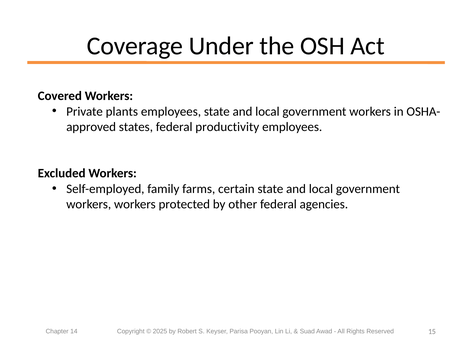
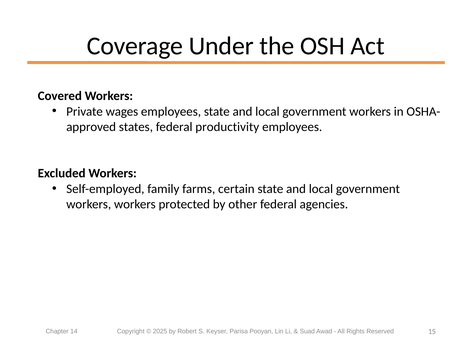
plants: plants -> wages
